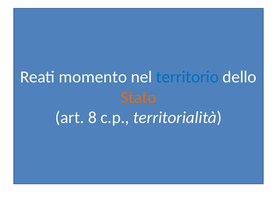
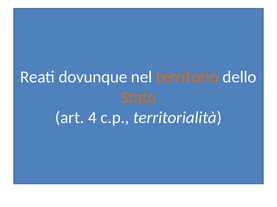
momento: momento -> dovunque
territorio colour: blue -> orange
8: 8 -> 4
